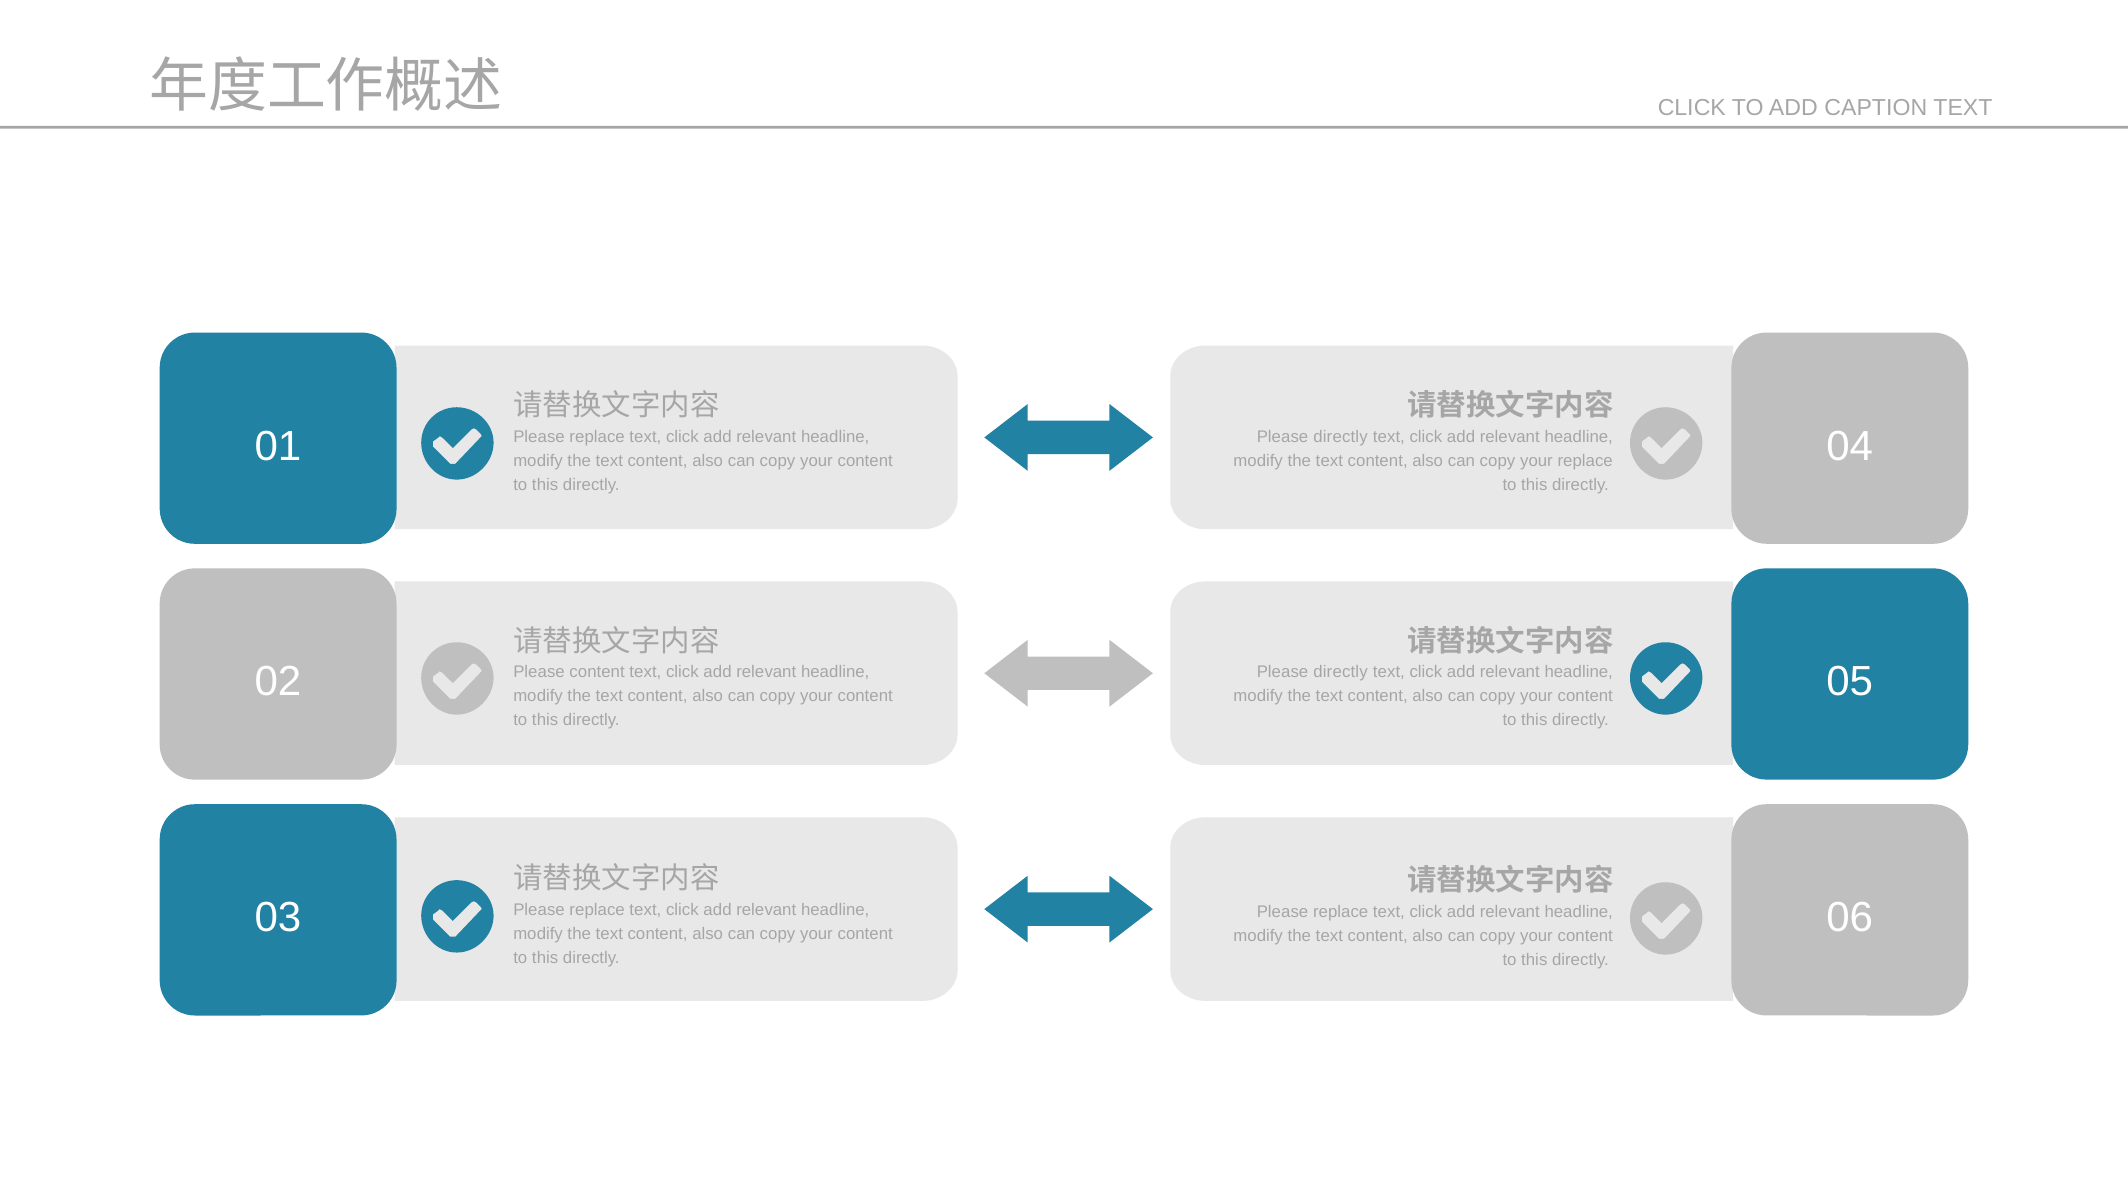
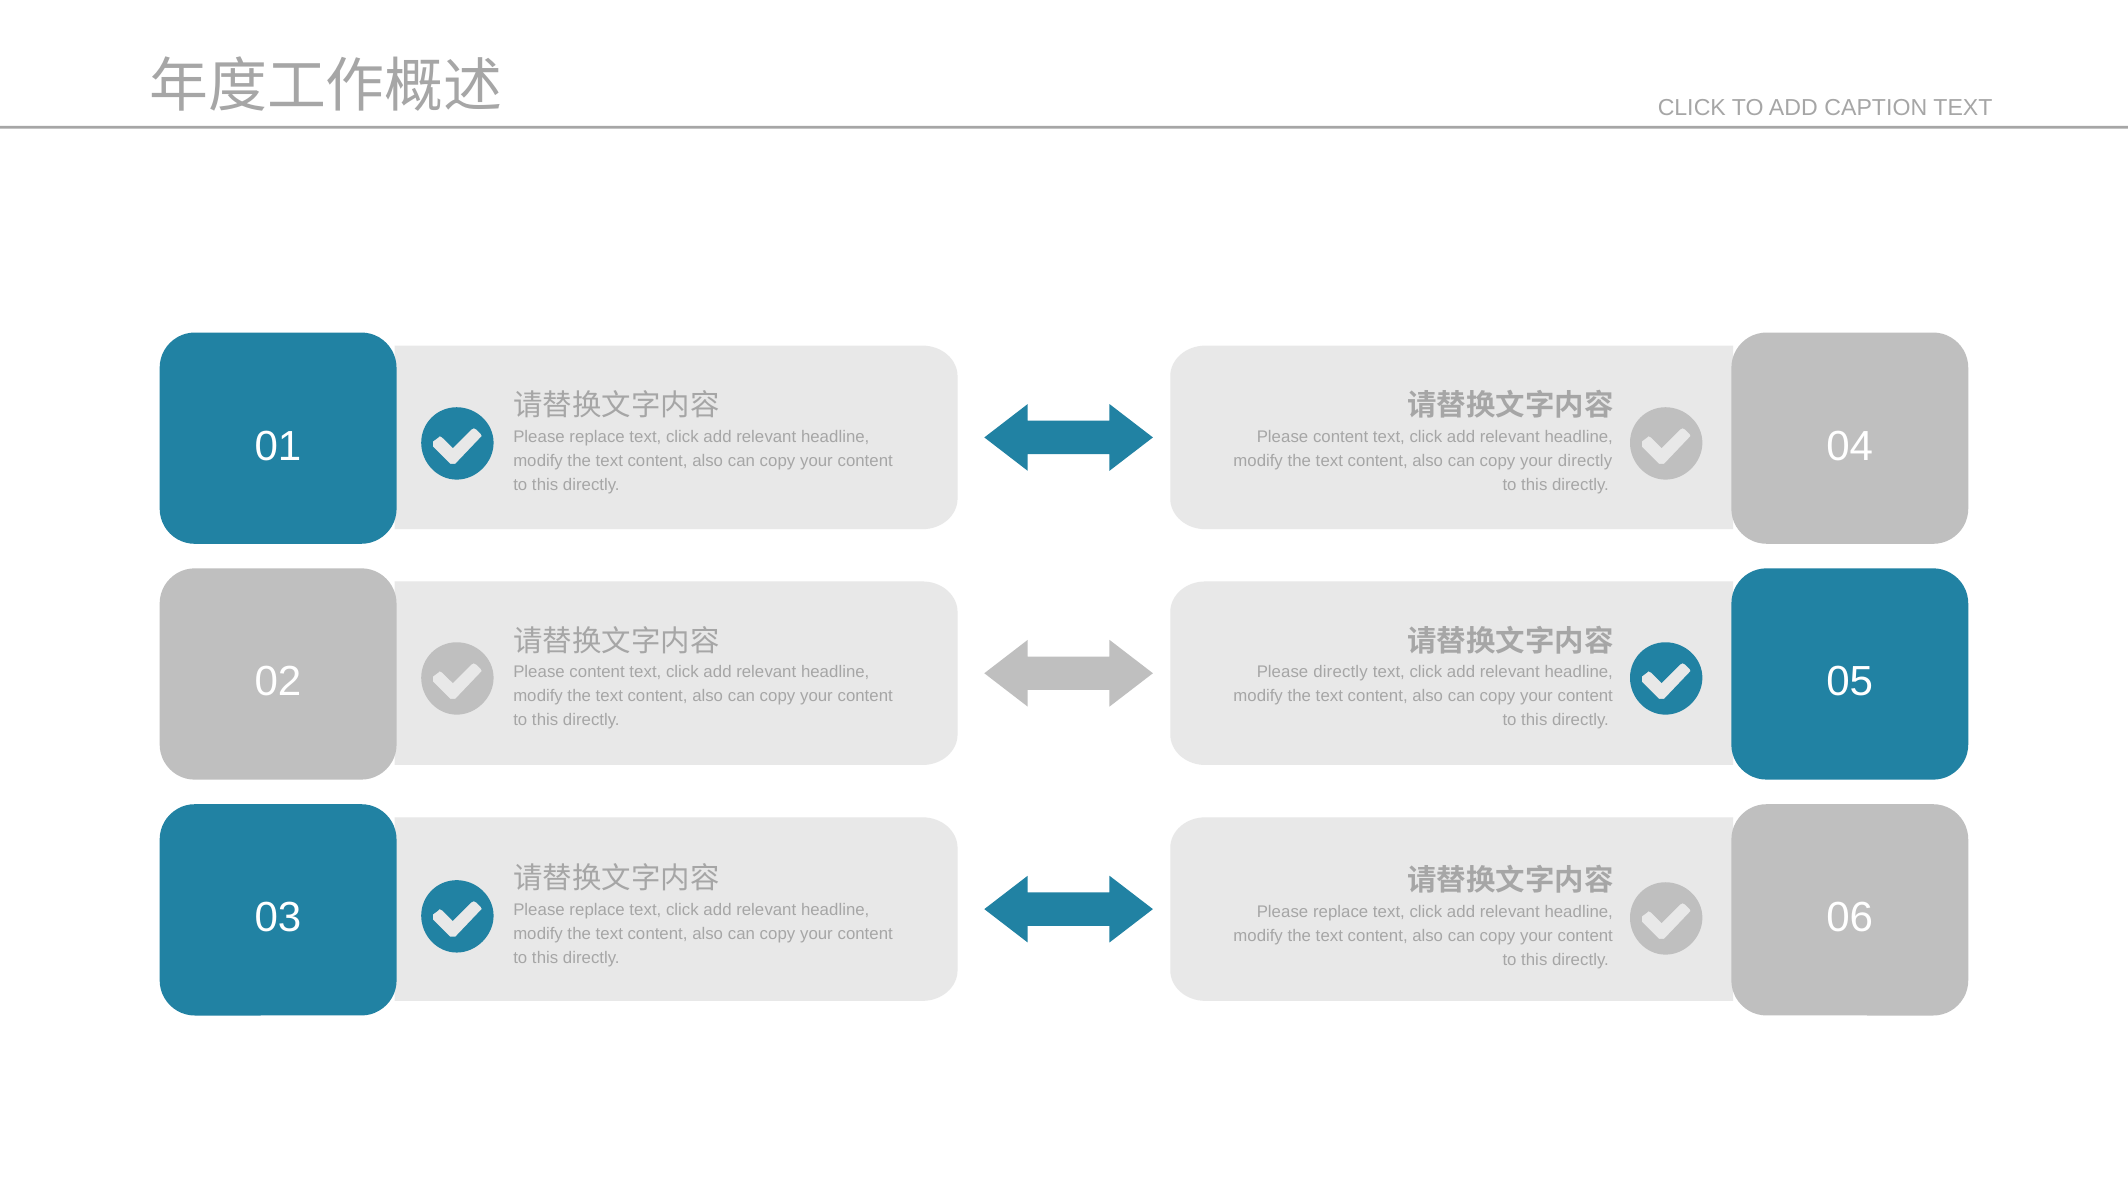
directly at (1341, 437): directly -> content
your replace: replace -> directly
